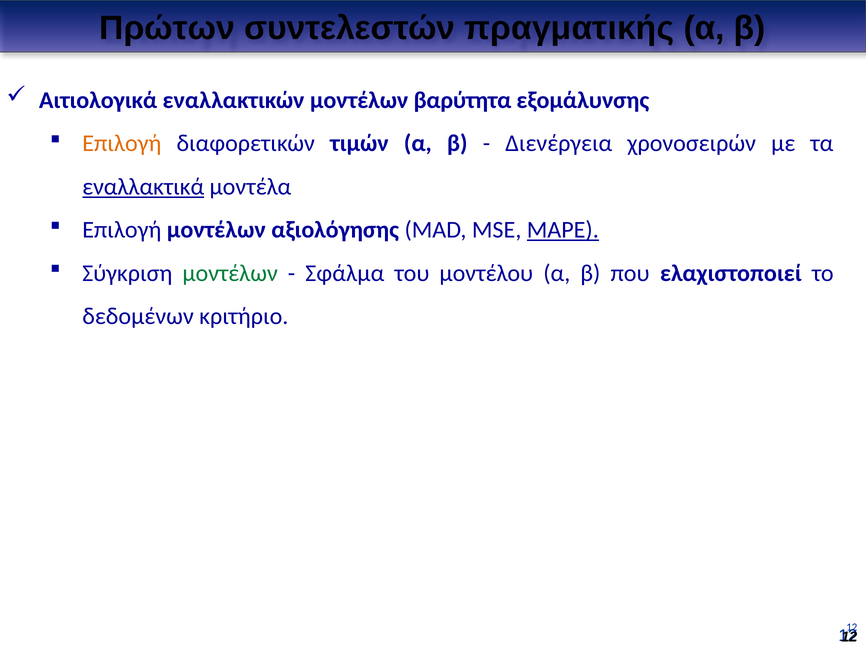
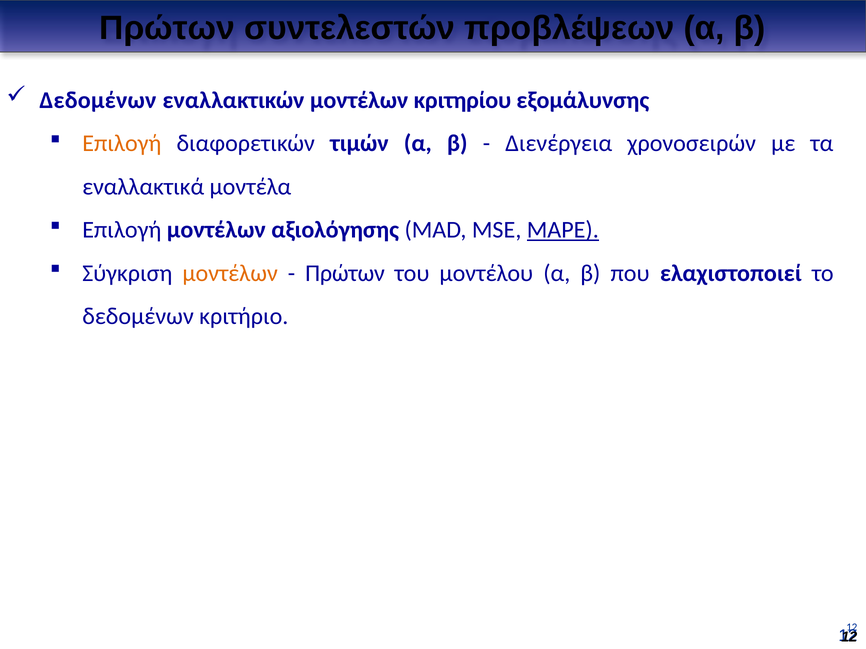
πραγματικής: πραγματικής -> προβλέψεων
Αιτιολογικά at (98, 100): Αιτιολογικά -> Δεδομένων
βαρύτητα: βαρύτητα -> κριτηρίου
εναλλακτικά underline: present -> none
μοντέλων at (230, 273) colour: green -> orange
Σφάλμα at (345, 273): Σφάλμα -> Πρώτων
